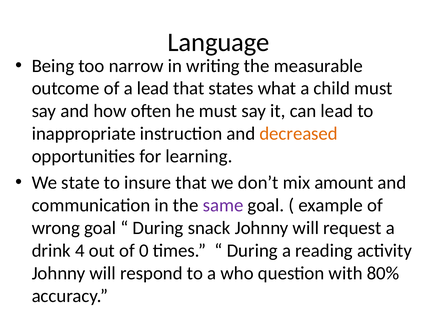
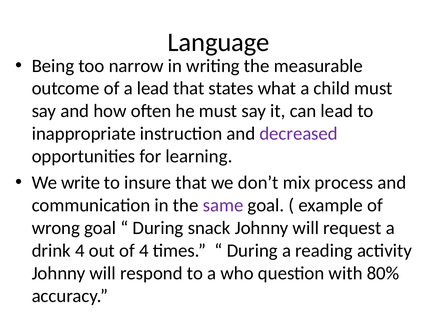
decreased colour: orange -> purple
state: state -> write
amount: amount -> process
of 0: 0 -> 4
